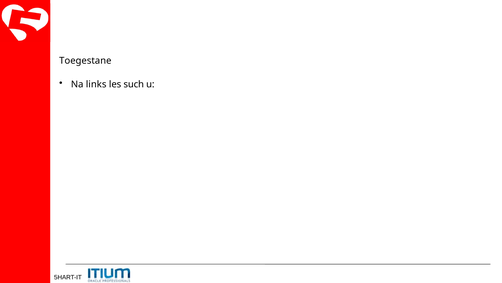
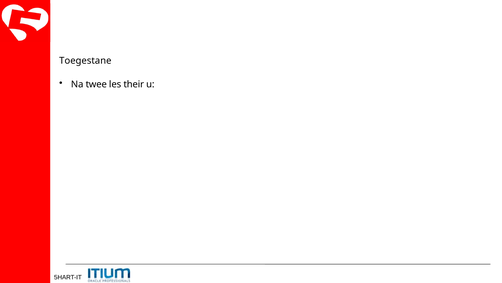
links: links -> twee
such: such -> their
